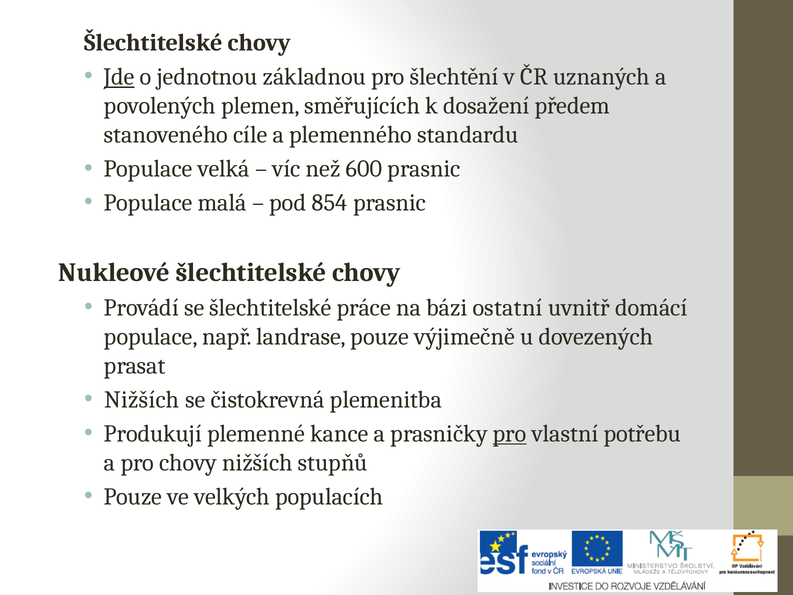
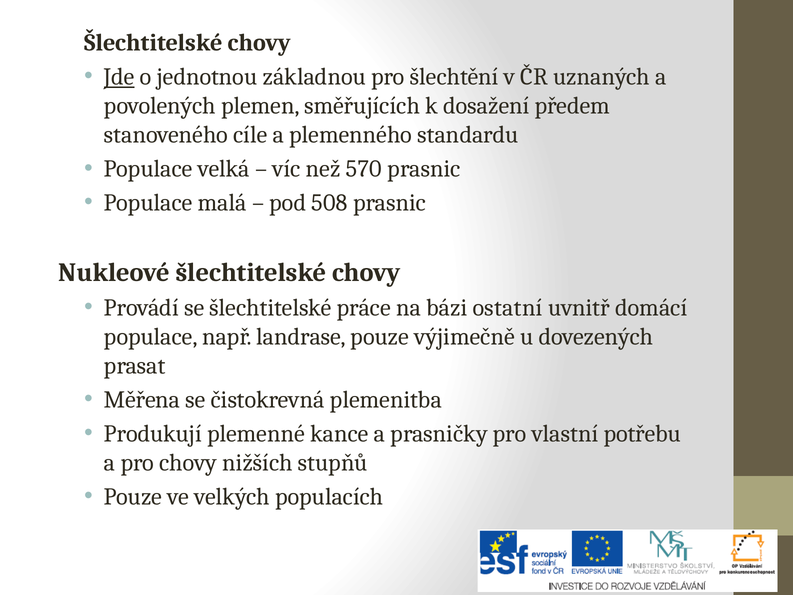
600: 600 -> 570
854: 854 -> 508
Nižších at (142, 399): Nižších -> Měřena
pro at (510, 433) underline: present -> none
